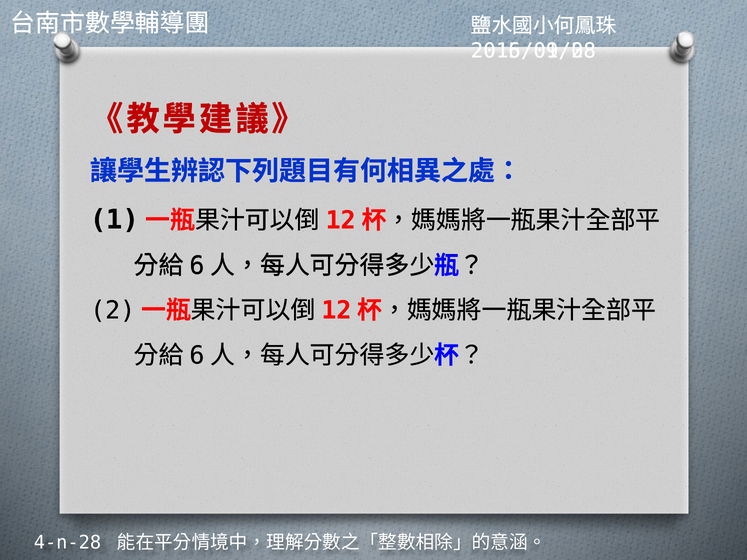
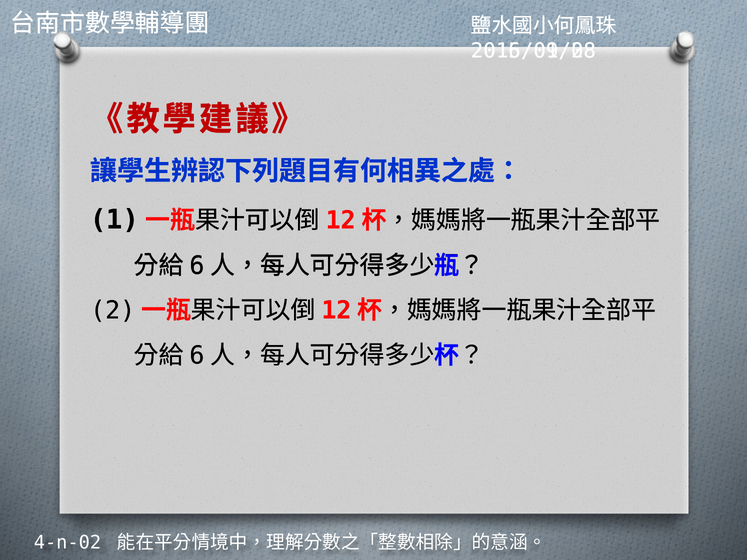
4-n-28: 4-n-28 -> 4-n-02
